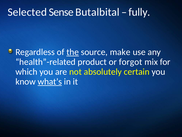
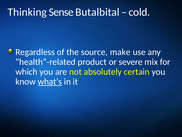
Selected: Selected -> Thinking
fully: fully -> cold
the underline: present -> none
forgot: forgot -> severe
